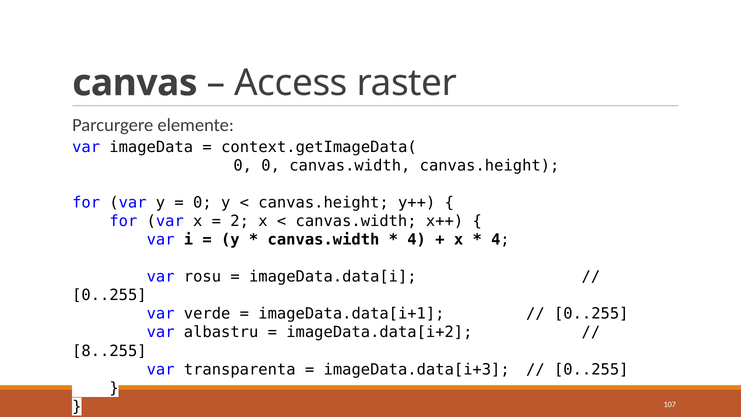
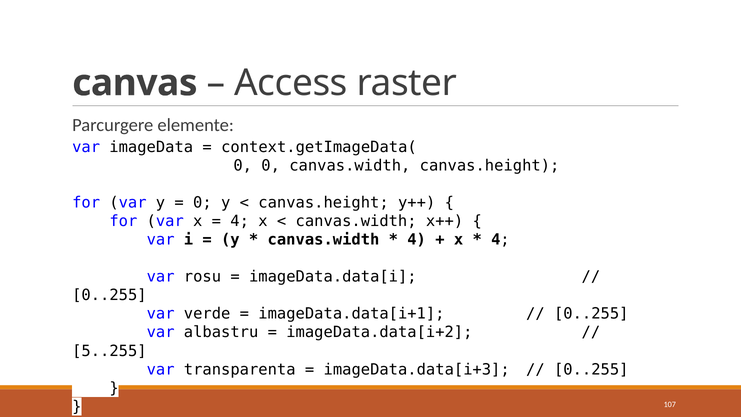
2 at (240, 221): 2 -> 4
8..255: 8..255 -> 5..255
